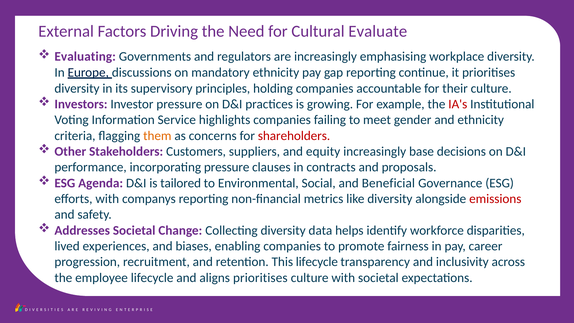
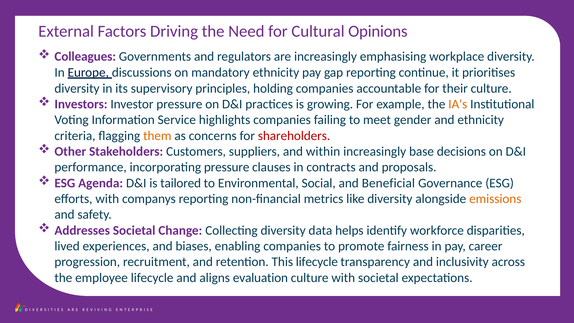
Evaluate: Evaluate -> Opinions
Evaluating: Evaluating -> Colleagues
IA's colour: red -> orange
equity: equity -> within
emissions colour: red -> orange
aligns prioritises: prioritises -> evaluation
